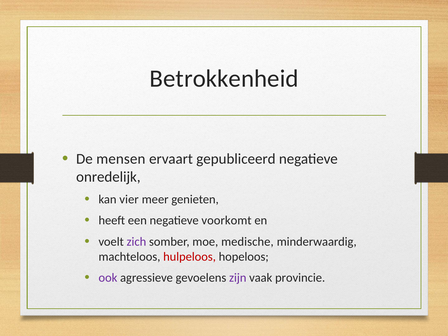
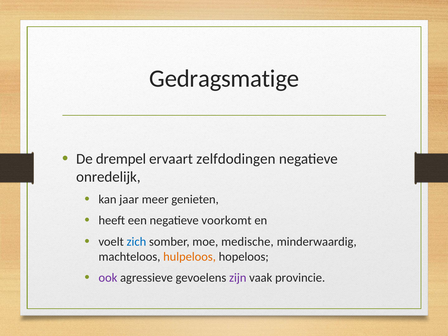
Betrokkenheid: Betrokkenheid -> Gedragsmatige
mensen: mensen -> drempel
gepubliceerd: gepubliceerd -> zelfdodingen
vier: vier -> jaar
zich colour: purple -> blue
hulpeloos colour: red -> orange
